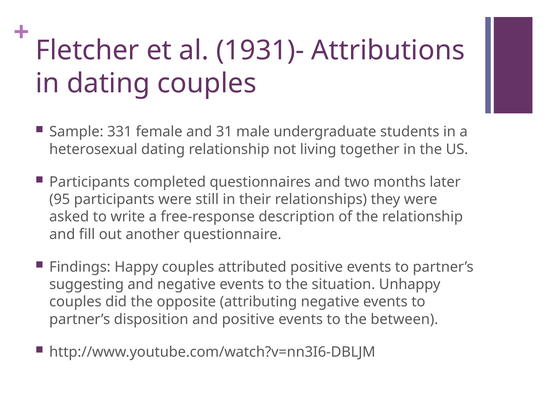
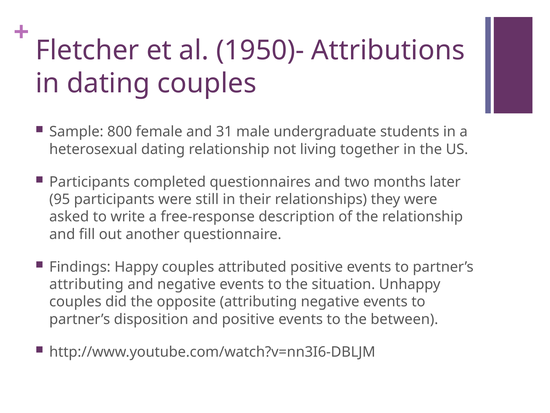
1931)-: 1931)- -> 1950)-
331: 331 -> 800
suggesting at (87, 284): suggesting -> attributing
